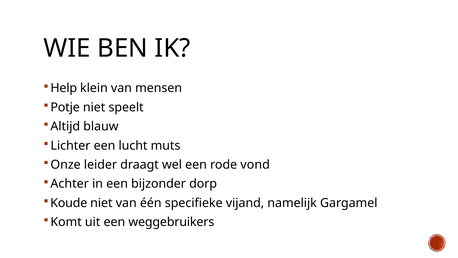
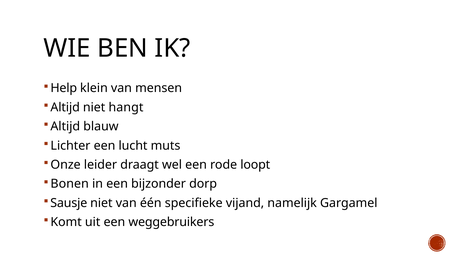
Potje at (65, 107): Potje -> Altijd
speelt: speelt -> hangt
vond: vond -> loopt
Achter: Achter -> Bonen
Koude: Koude -> Sausje
